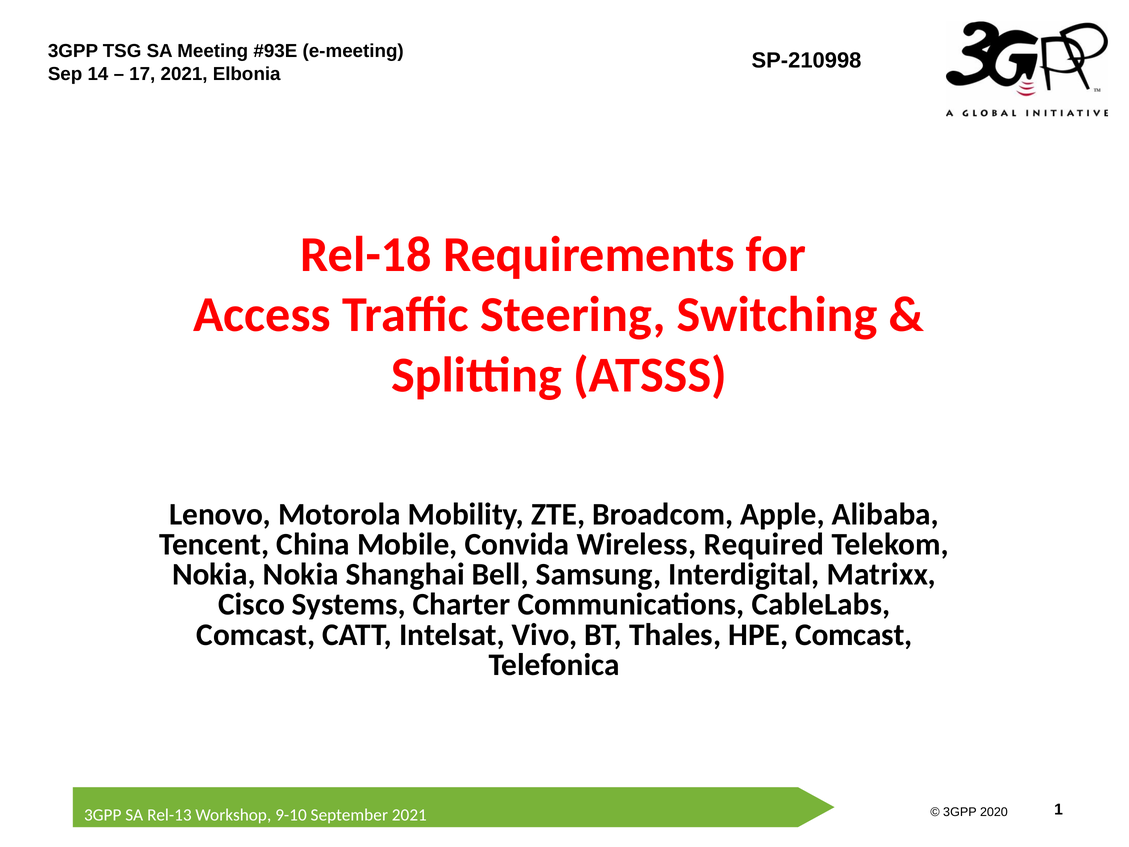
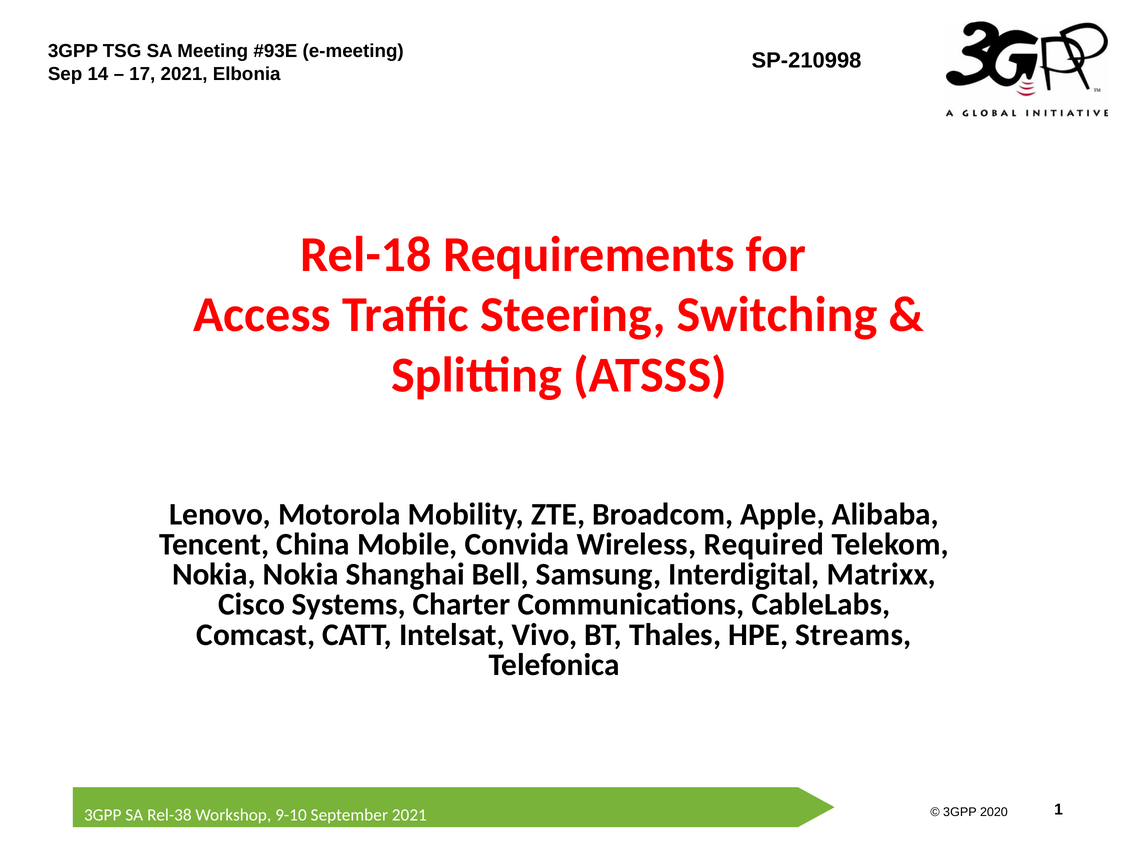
HPE Comcast: Comcast -> Streams
Rel-13: Rel-13 -> Rel-38
